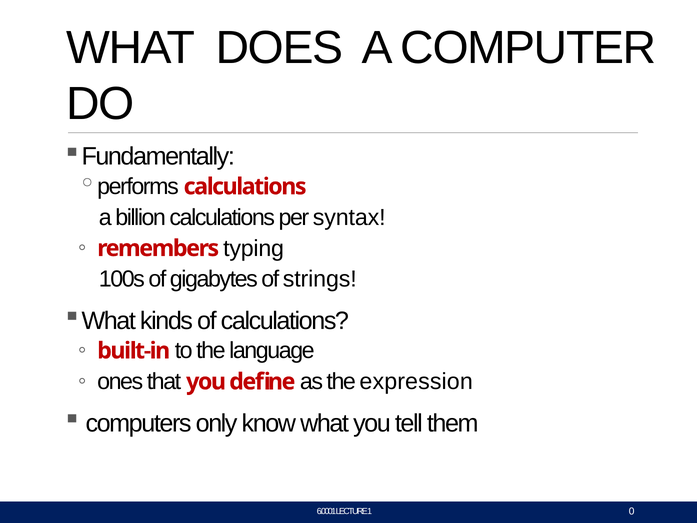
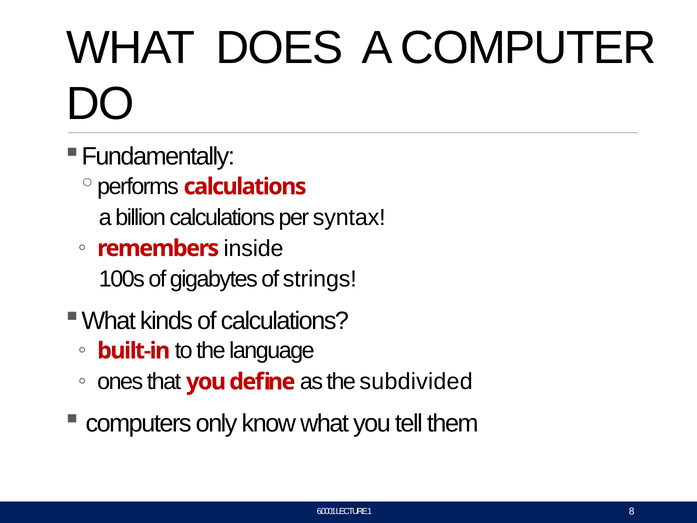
typing: typing -> inside
expression: expression -> subdivided
0: 0 -> 8
